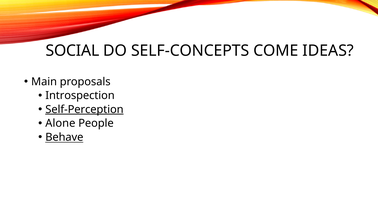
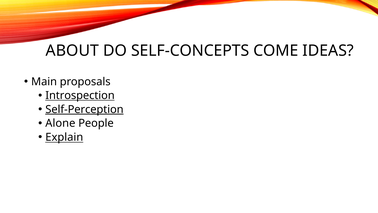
SOCIAL: SOCIAL -> ABOUT
Introspection underline: none -> present
Behave: Behave -> Explain
